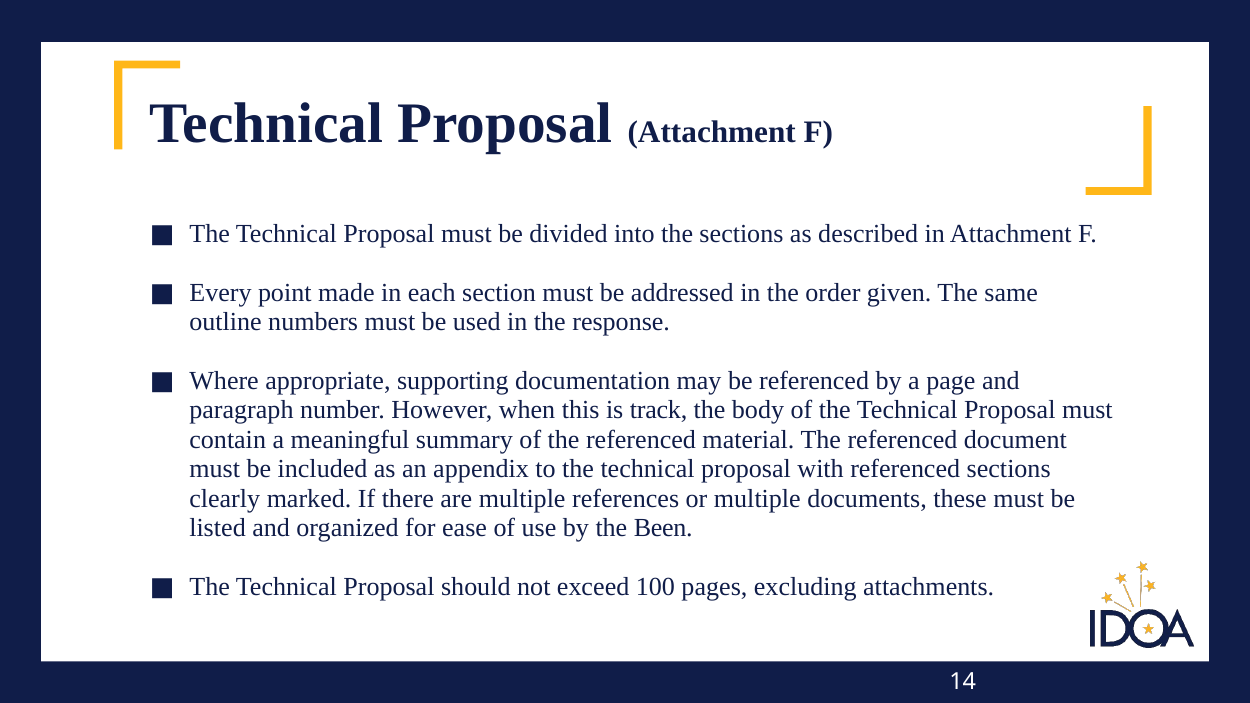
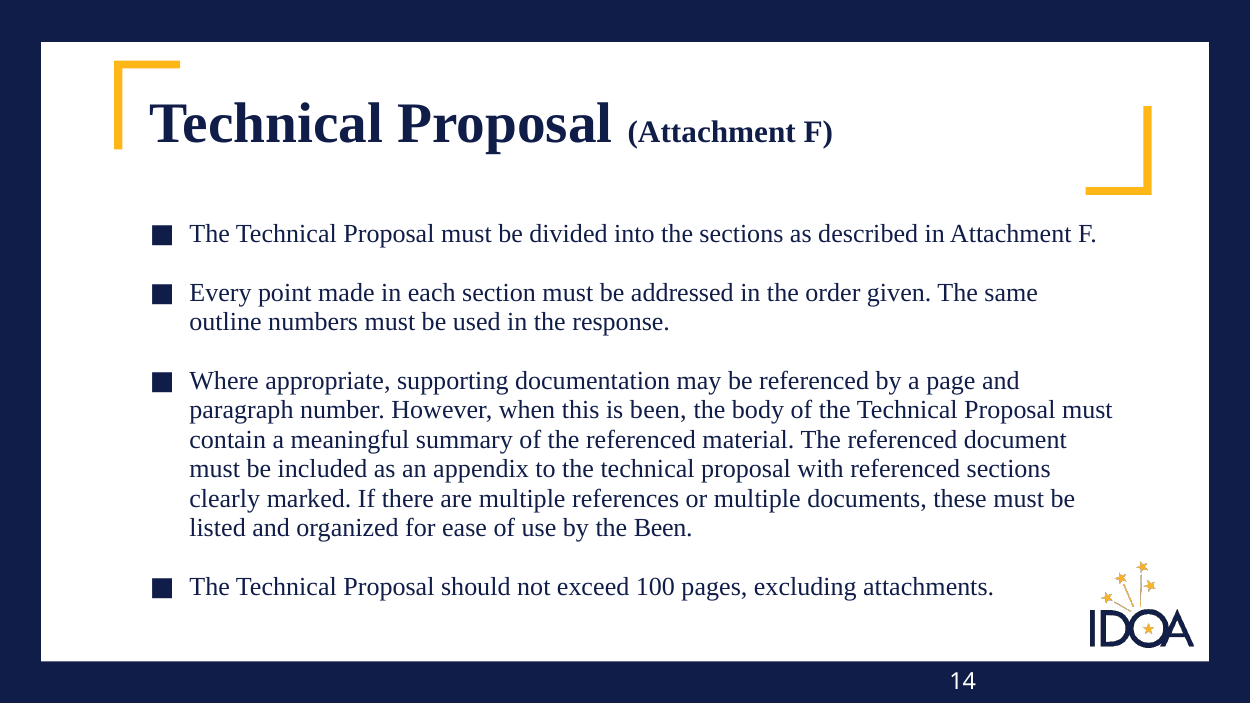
is track: track -> been
